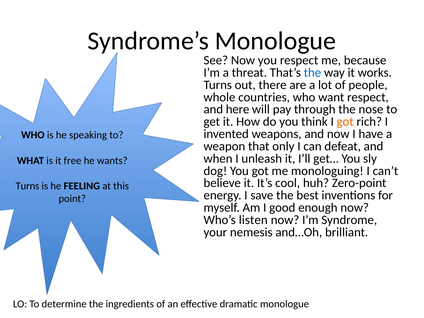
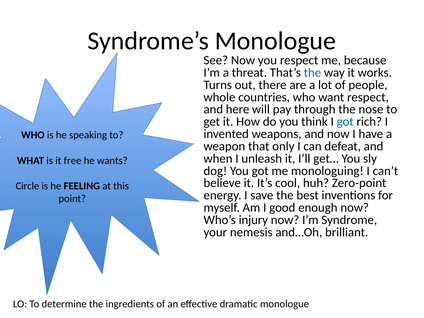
got at (345, 122) colour: orange -> blue
Turns at (27, 186): Turns -> Circle
listen: listen -> injury
